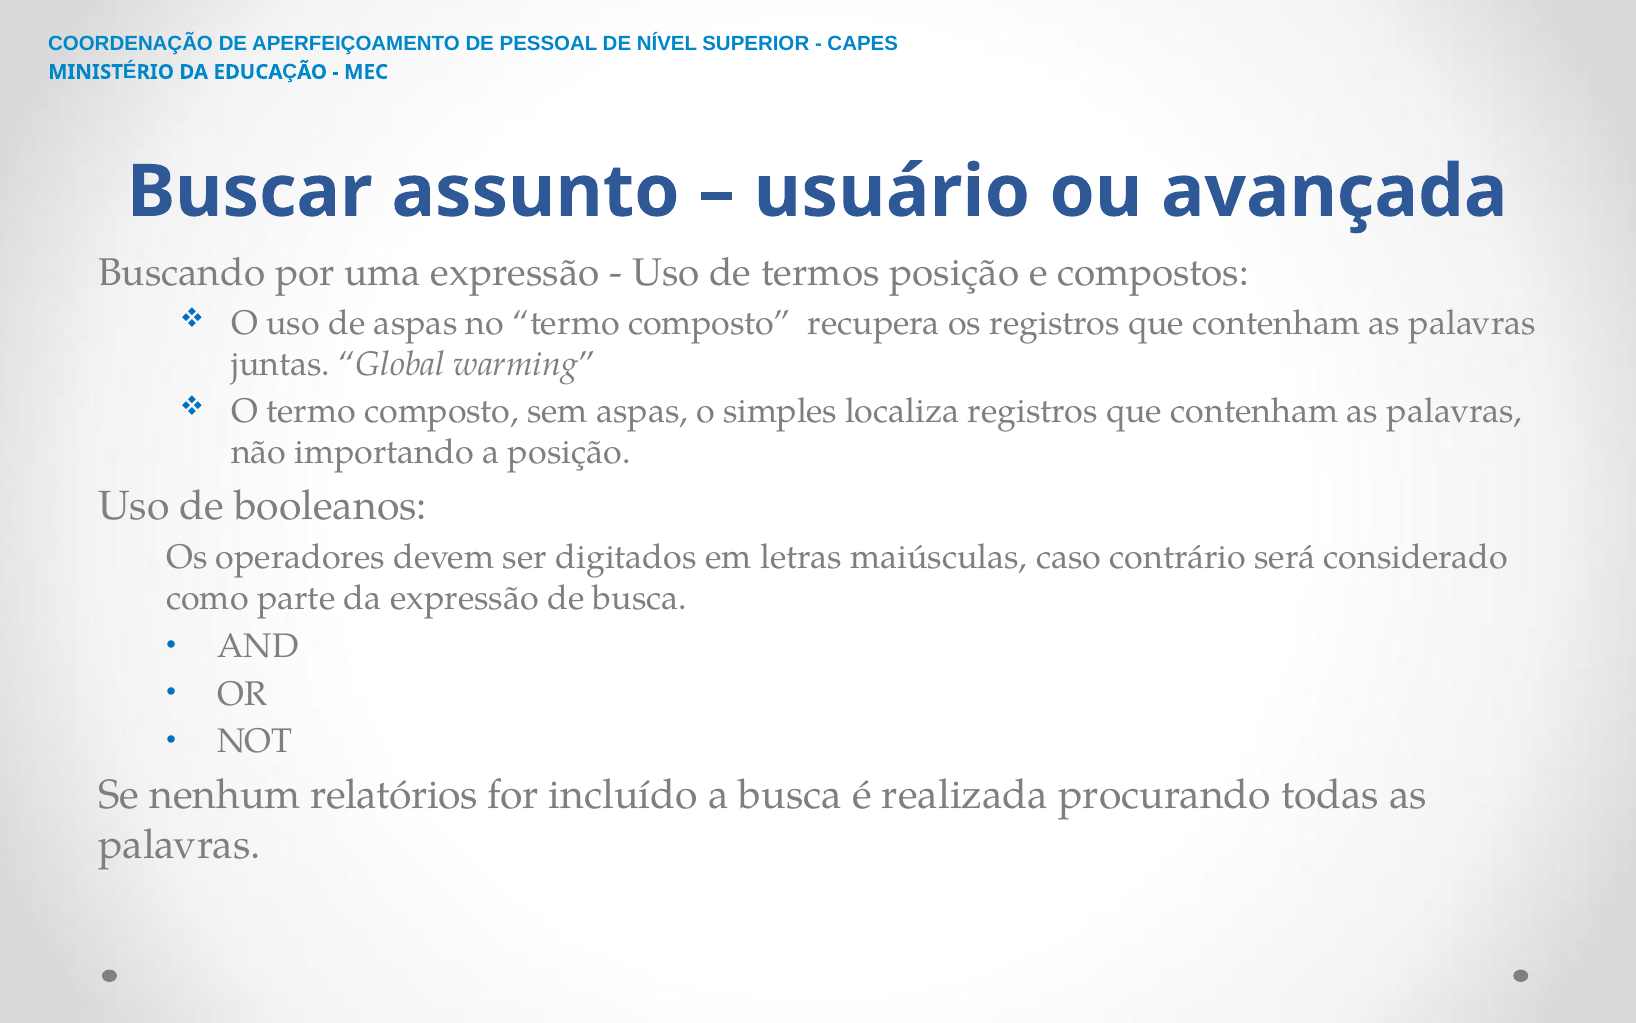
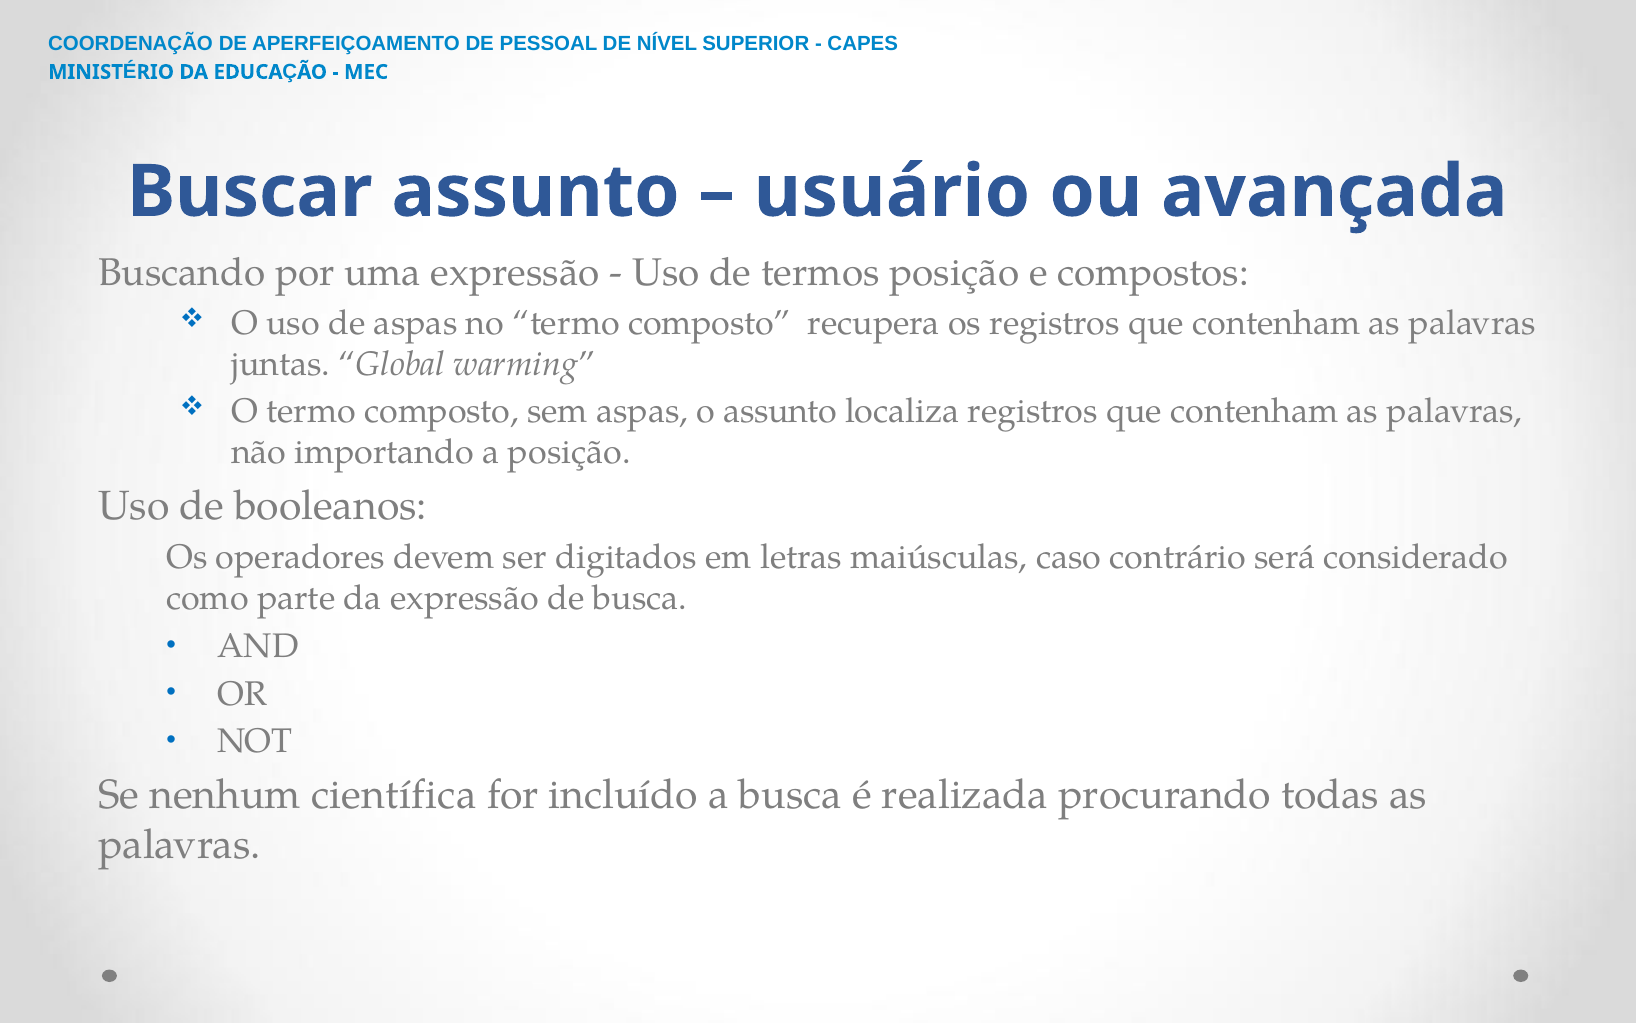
o simples: simples -> assunto
relatórios: relatórios -> científica
